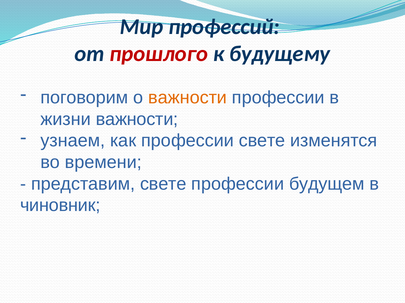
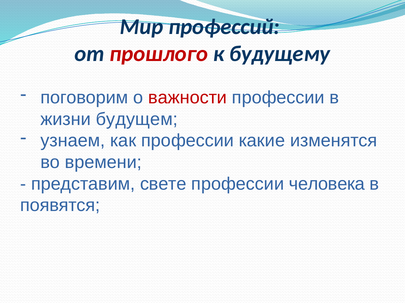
важности at (188, 98) colour: orange -> red
жизни важности: важности -> будущем
профессии свете: свете -> какие
будущем: будущем -> человека
чиновник: чиновник -> появятся
